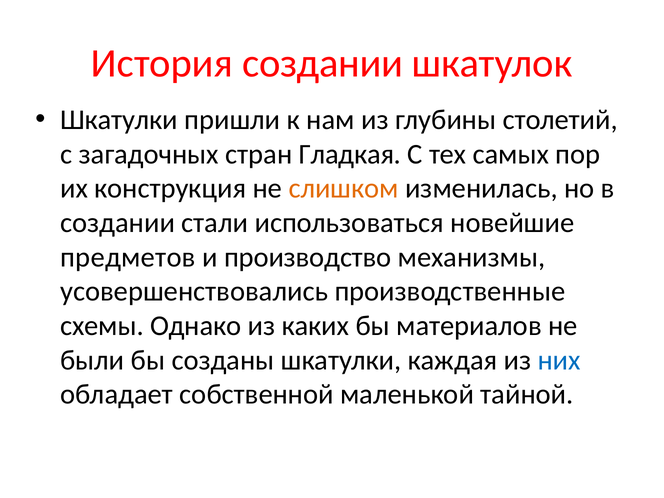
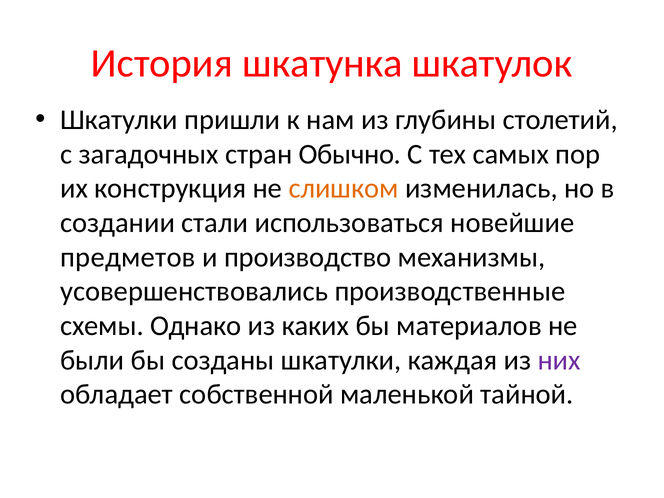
История создании: создании -> шкатунка
Гладкая: Гладкая -> Обычно
них colour: blue -> purple
